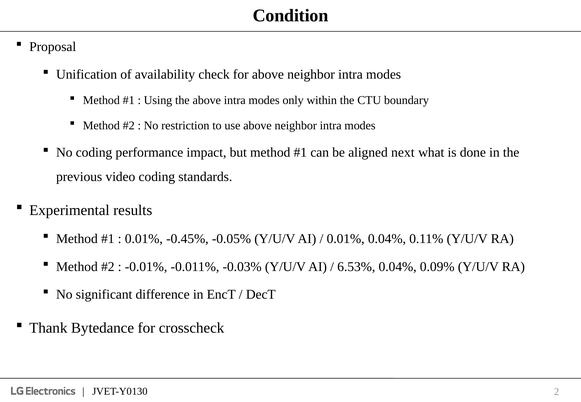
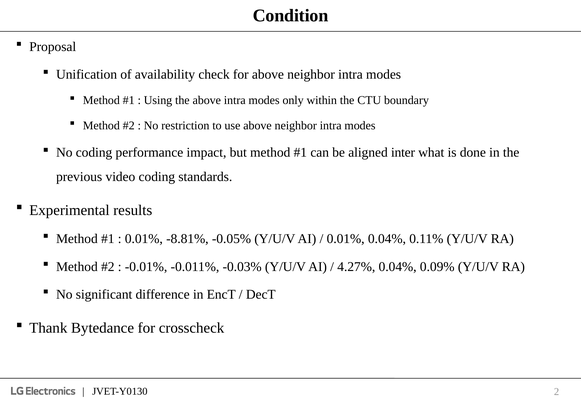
next: next -> inter
-0.45%: -0.45% -> -8.81%
6.53%: 6.53% -> 4.27%
